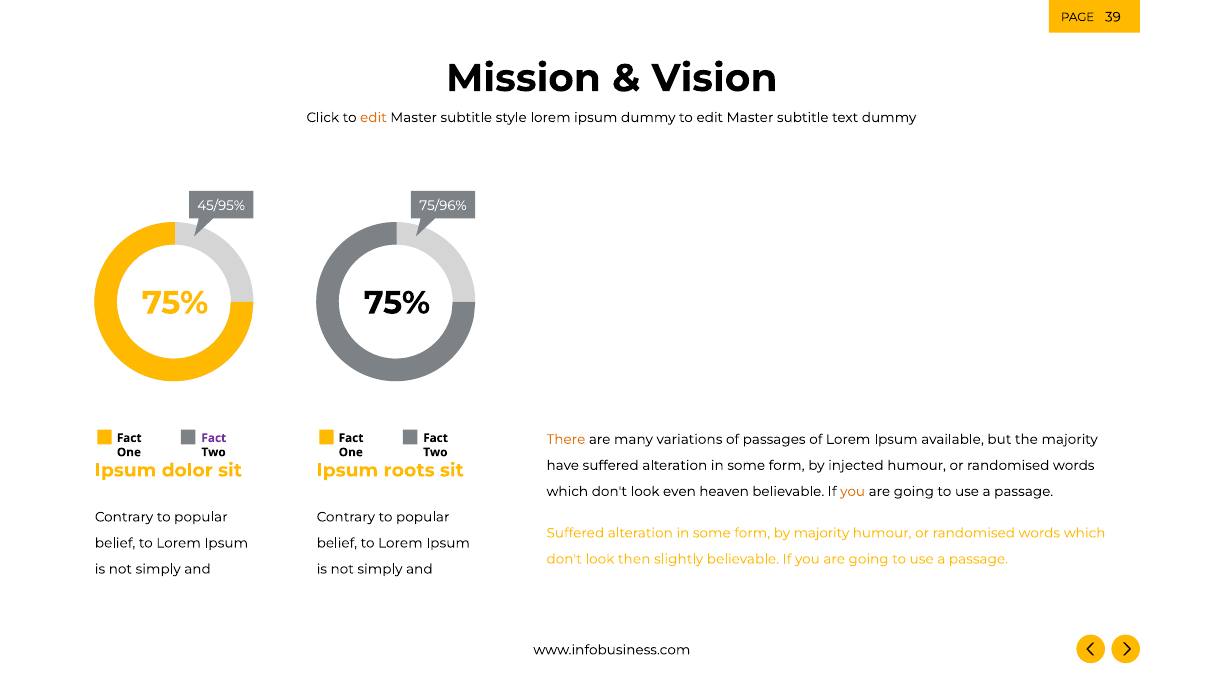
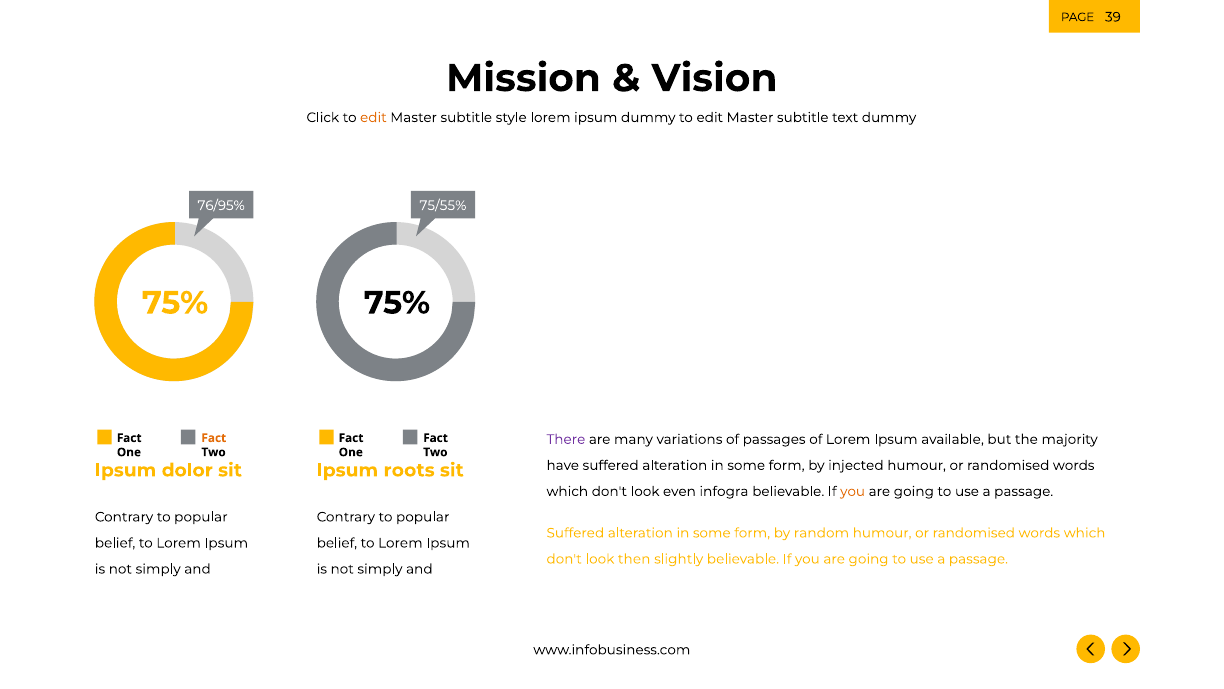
45/95%: 45/95% -> 76/95%
75/96%: 75/96% -> 75/55%
Fact at (214, 438) colour: purple -> orange
There colour: orange -> purple
heaven: heaven -> infogra
by majority: majority -> random
